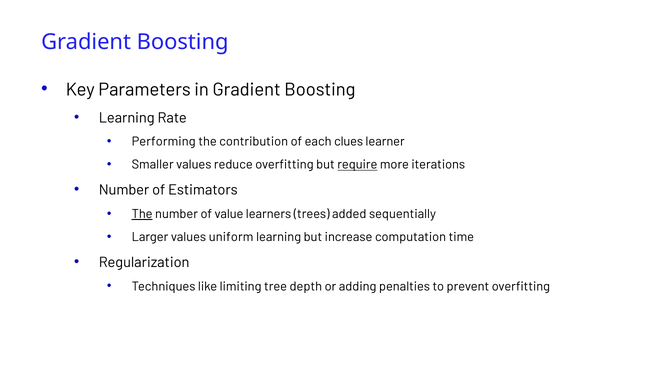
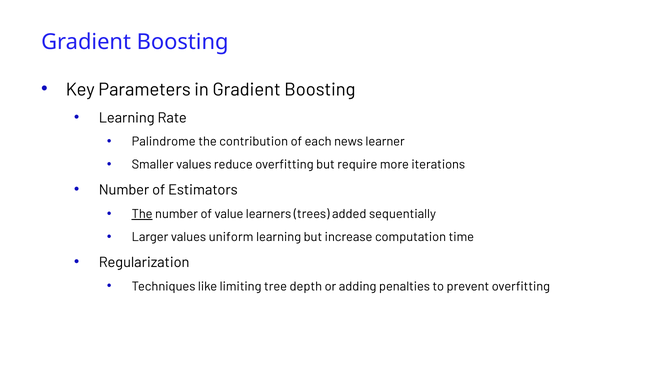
Performing: Performing -> Palindrome
clues: clues -> news
require underline: present -> none
